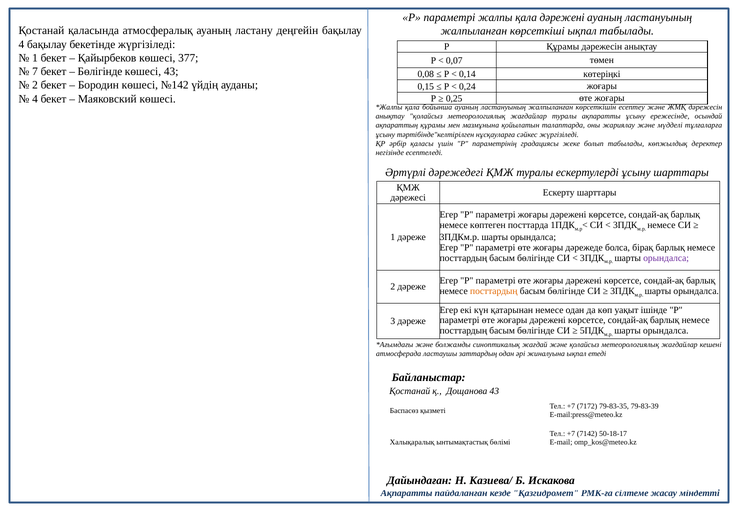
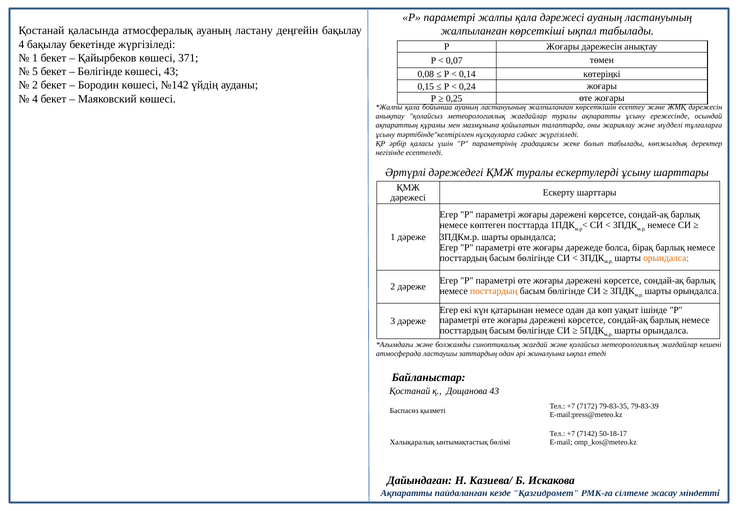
қала дәрежені: дәрежені -> дәрежесі
Р Құрамы: Құрамы -> Жоғары
377: 377 -> 371
7: 7 -> 5
орындалса at (666, 258) colour: purple -> orange
